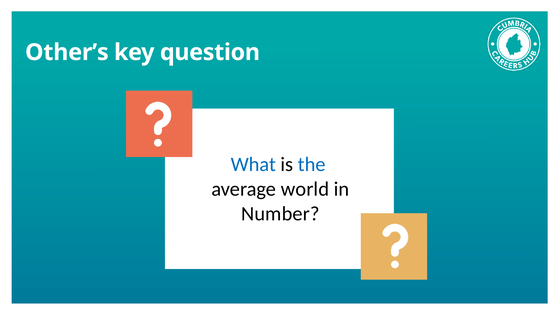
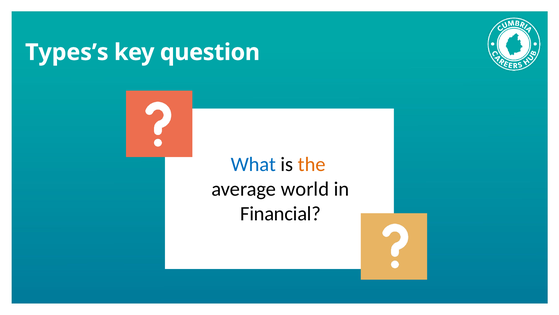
Other’s: Other’s -> Types’s
the colour: blue -> orange
Number: Number -> Financial
